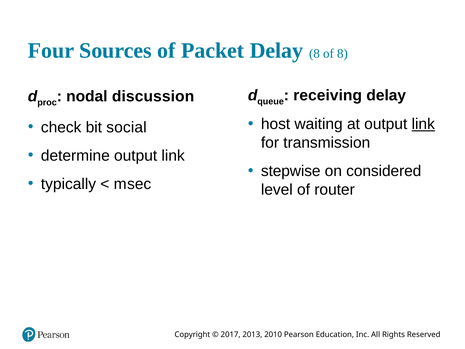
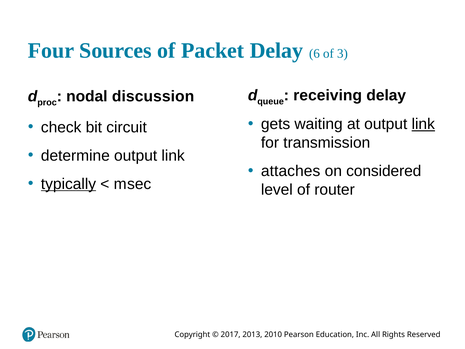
Delay 8: 8 -> 6
of 8: 8 -> 3
host: host -> gets
social: social -> circuit
stepwise: stepwise -> attaches
typically underline: none -> present
